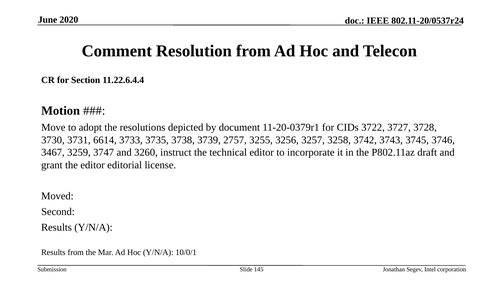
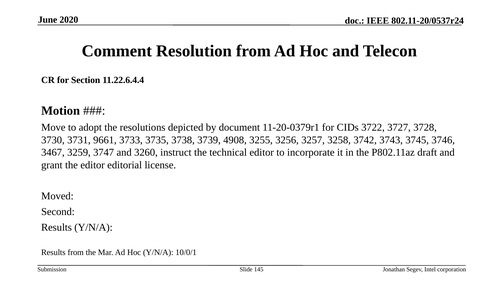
6614: 6614 -> 9661
2757: 2757 -> 4908
